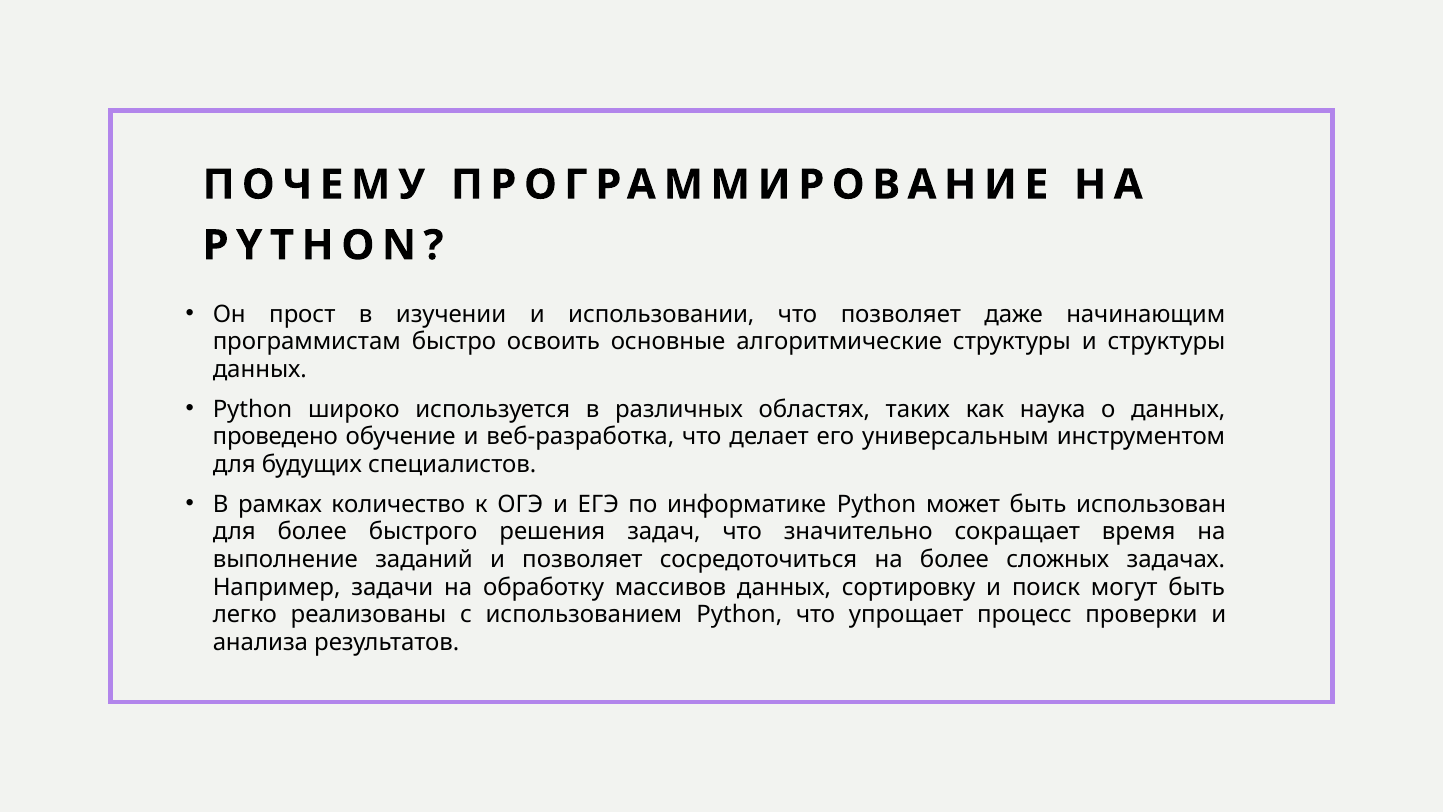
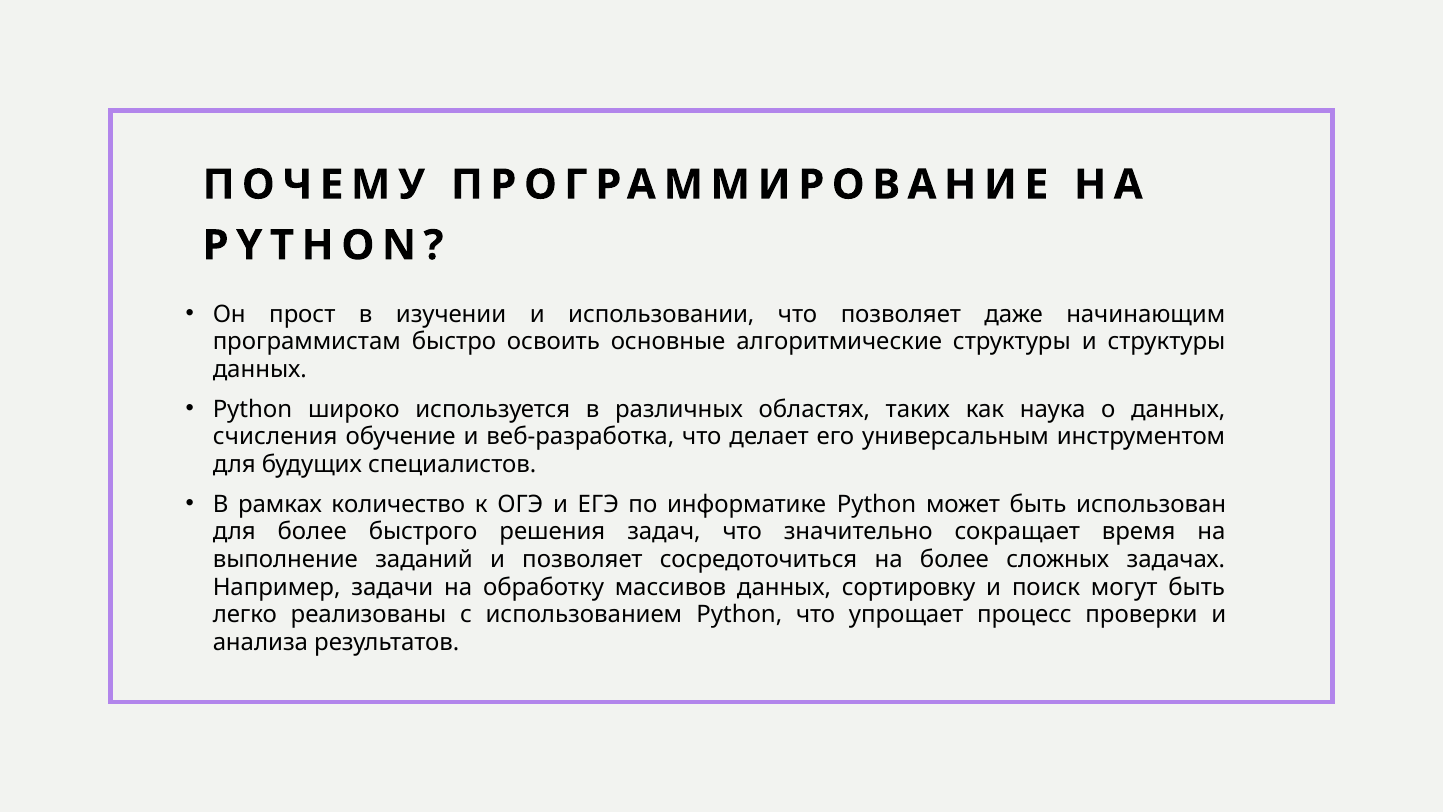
проведено: проведено -> счисления
